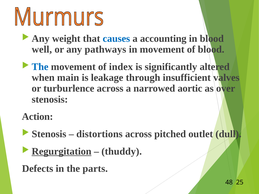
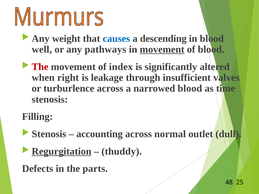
accounting: accounting -> descending
movement at (162, 49) underline: none -> present
The at (40, 67) colour: blue -> red
main: main -> right
narrowed aortic: aortic -> blood
over: over -> time
Action: Action -> Filling
distortions: distortions -> accounting
pitched: pitched -> normal
